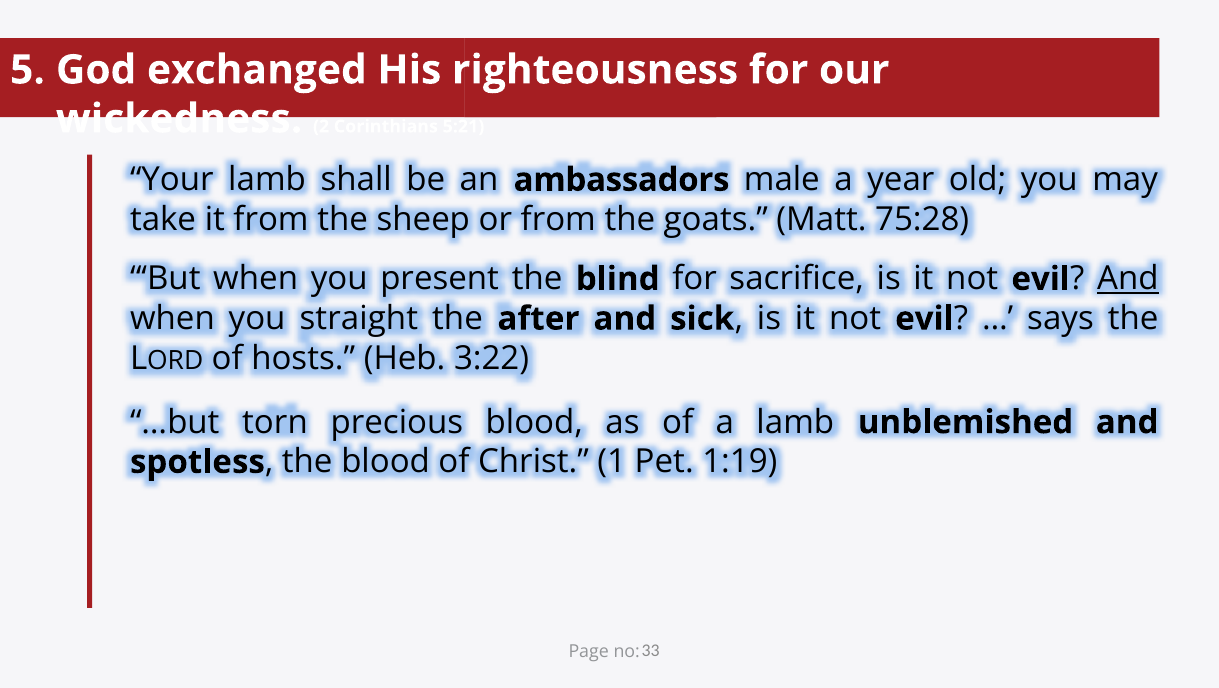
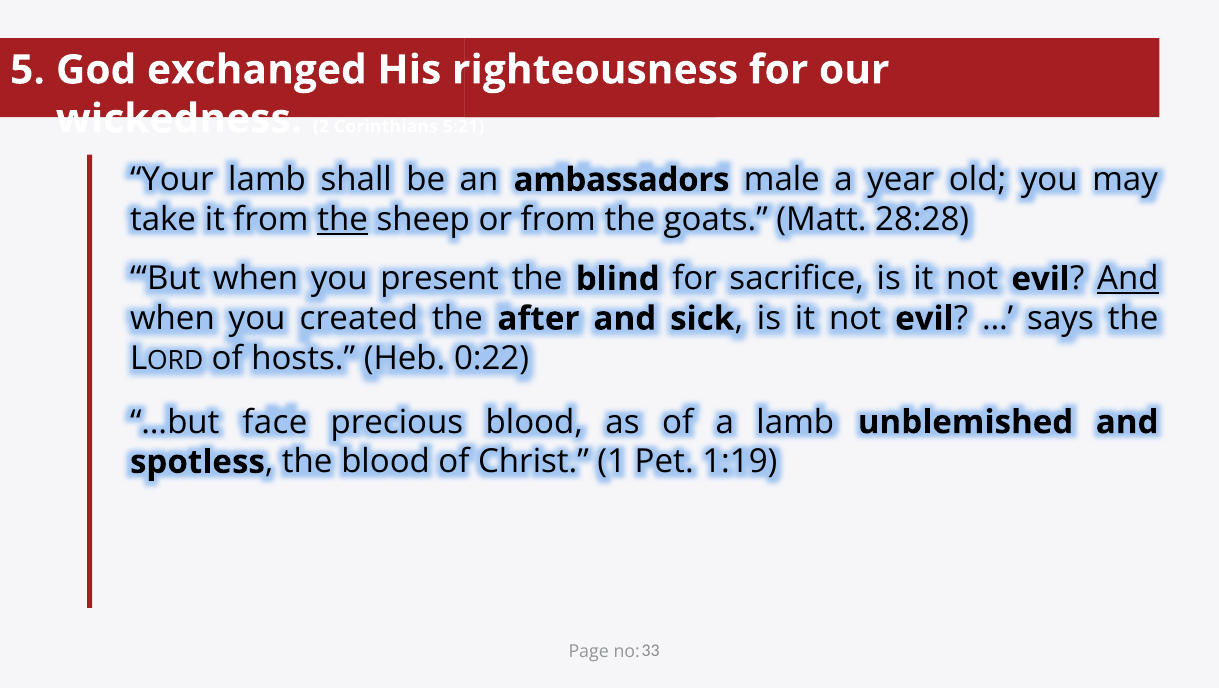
the at (343, 219) underline: none -> present
75:28: 75:28 -> 28:28
straight: straight -> created
3:22: 3:22 -> 0:22
torn: torn -> face
